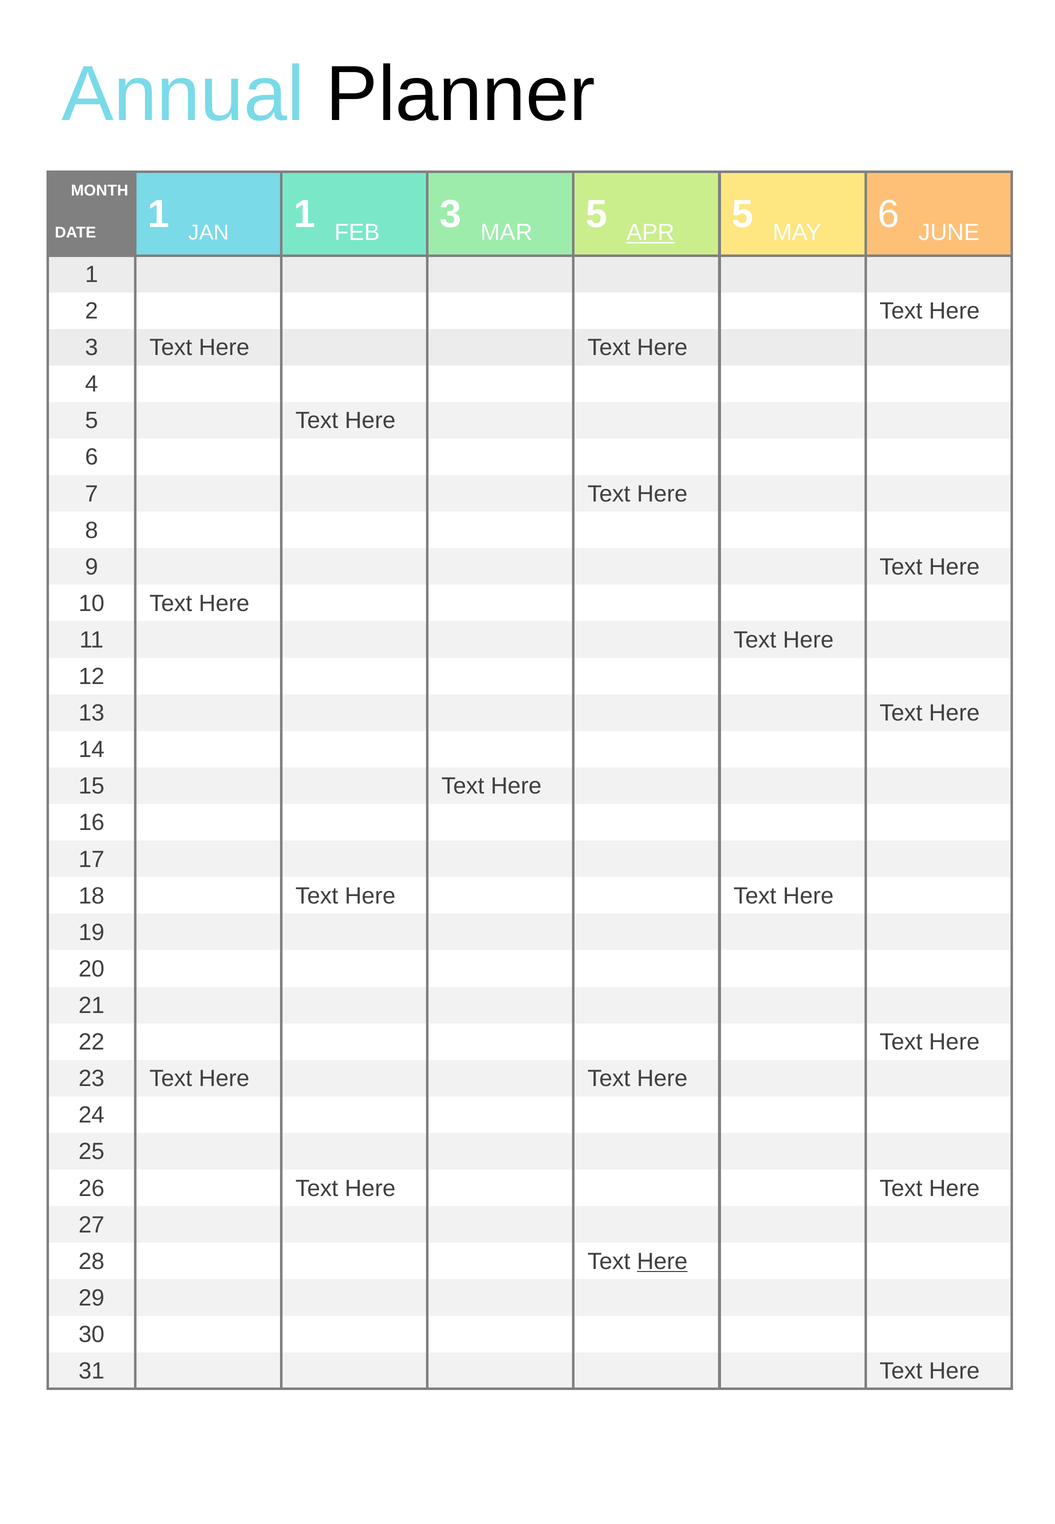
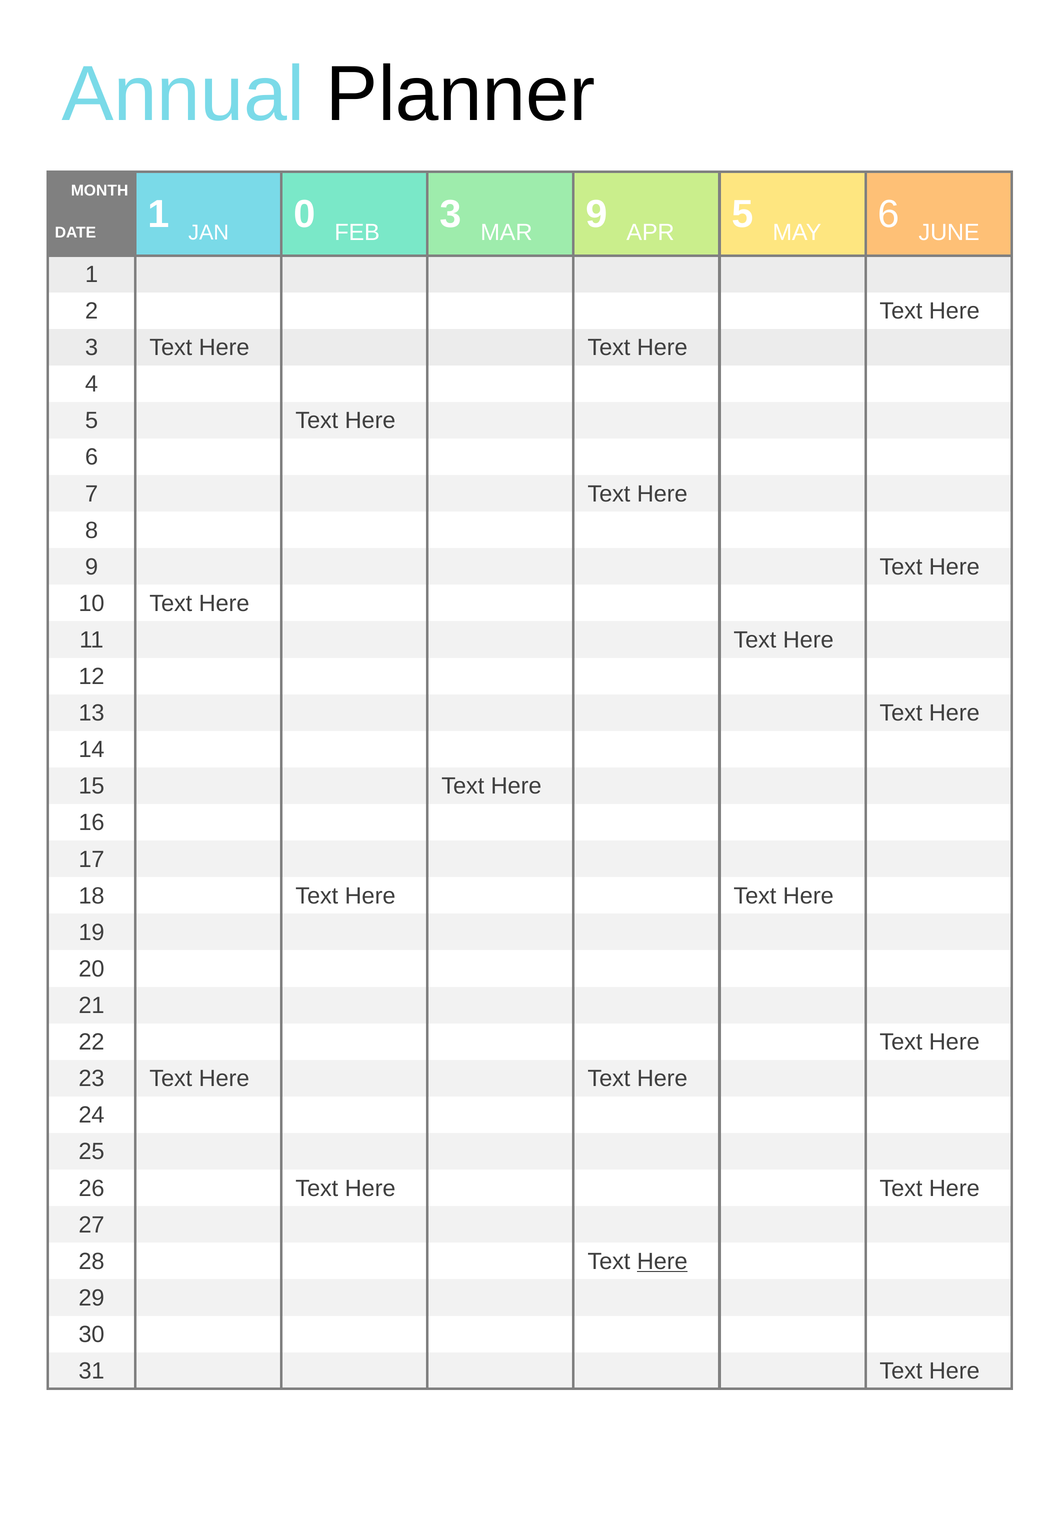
1 1: 1 -> 0
3 5: 5 -> 9
APR underline: present -> none
